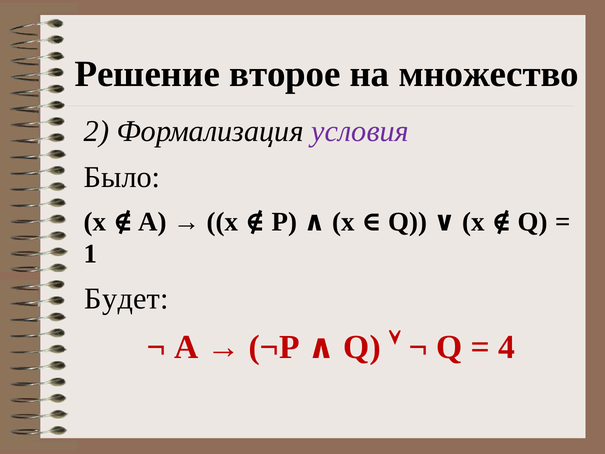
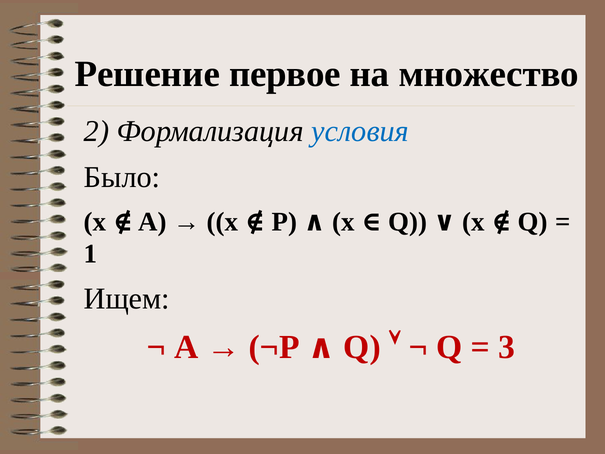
второе: второе -> первое
условия colour: purple -> blue
Будет: Будет -> Ищем
4: 4 -> 3
